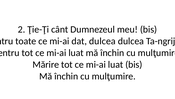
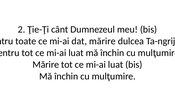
dat dulcea: dulcea -> mărire
